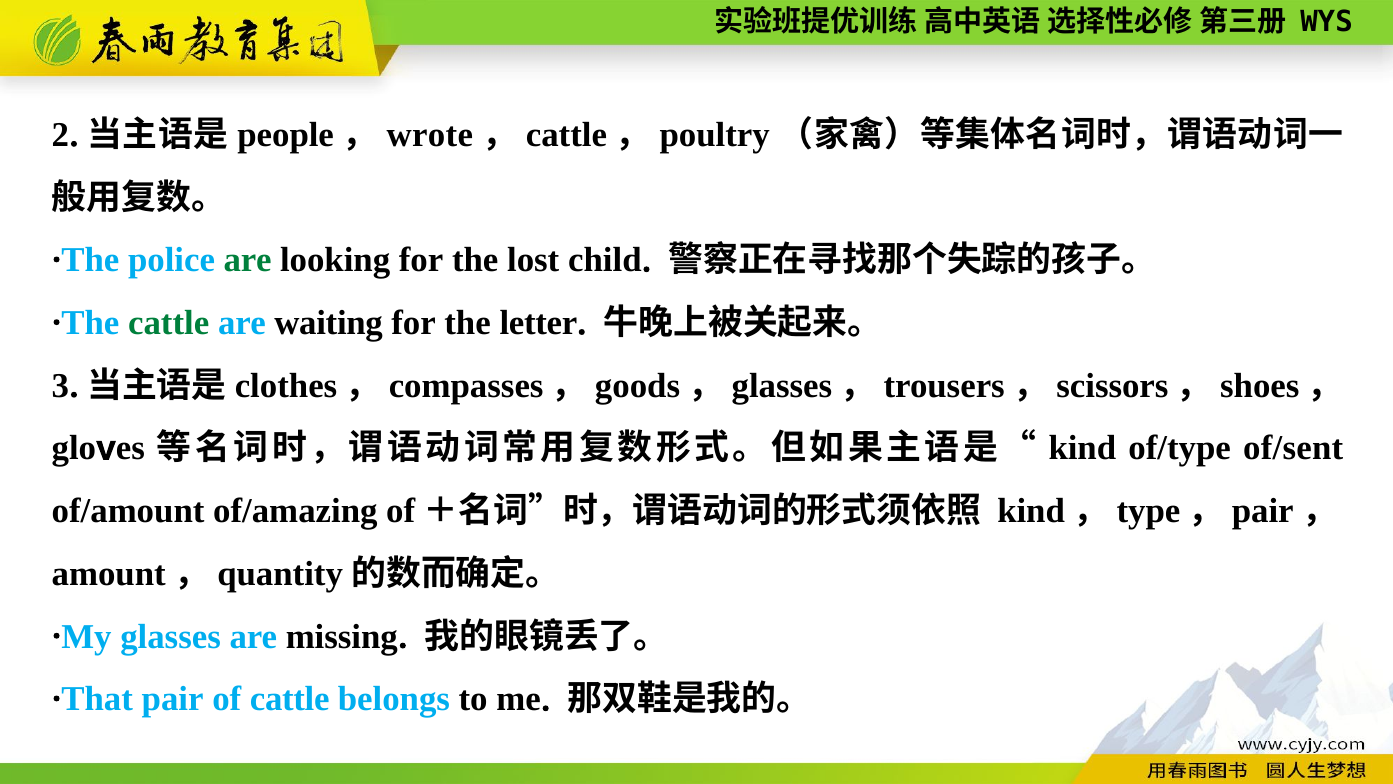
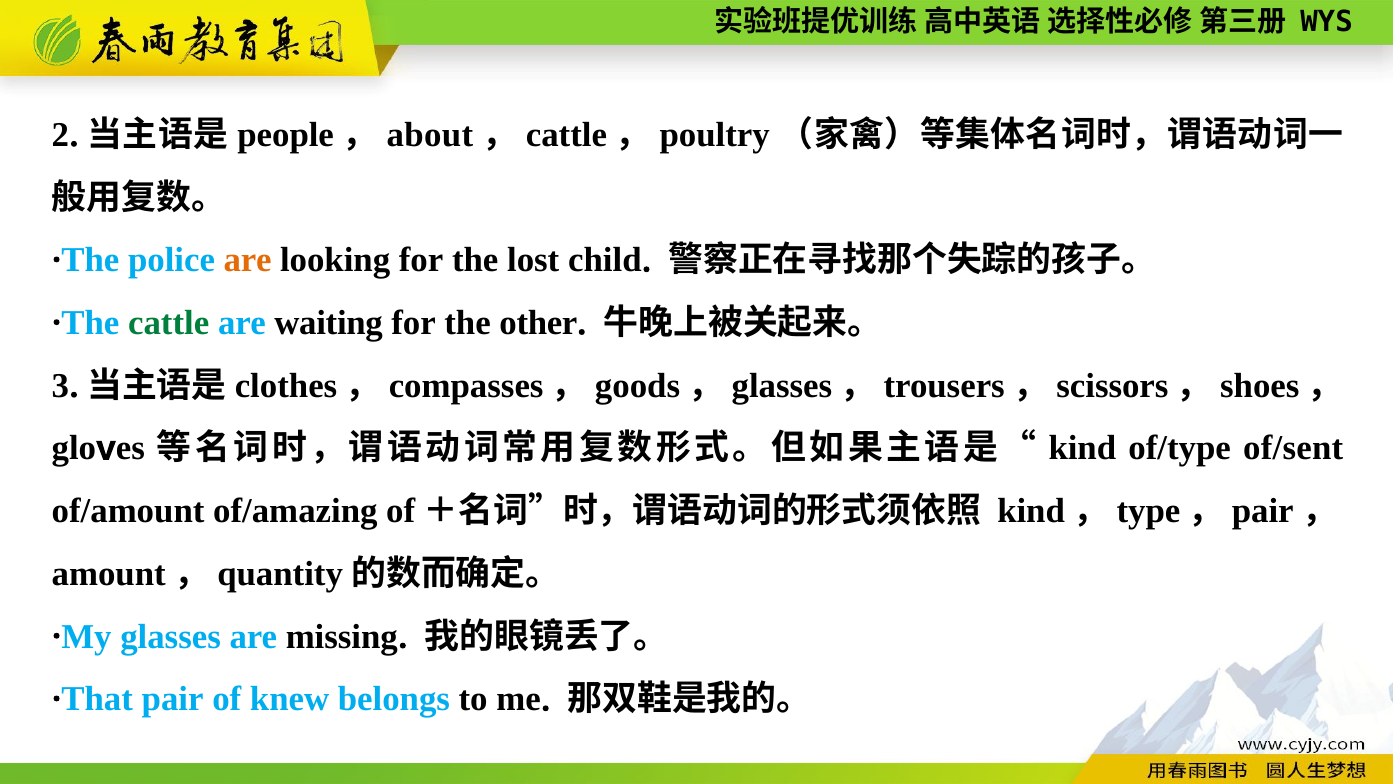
wrote: wrote -> about
are at (248, 260) colour: green -> orange
letter: letter -> other
of cattle: cattle -> knew
